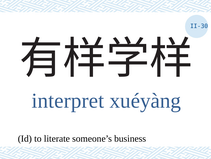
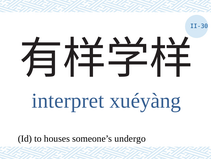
literate: literate -> houses
business: business -> undergo
